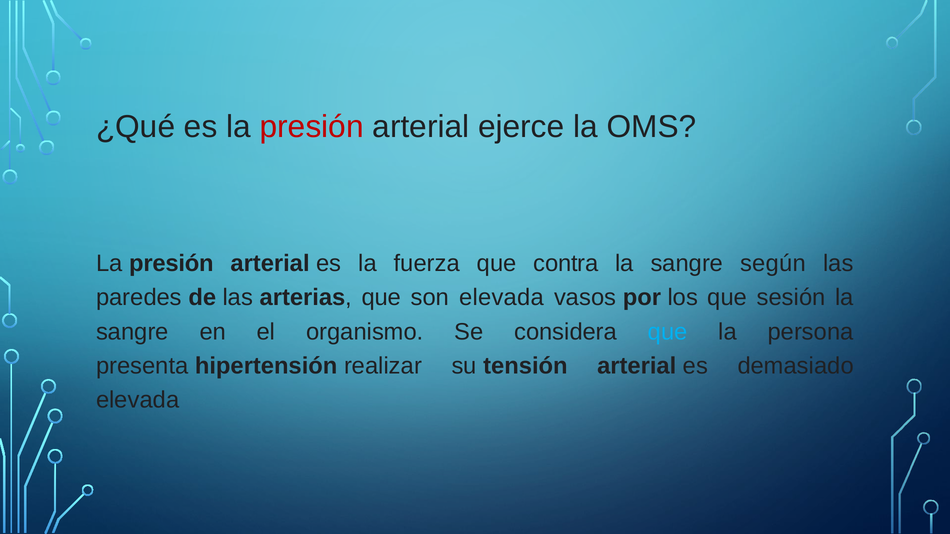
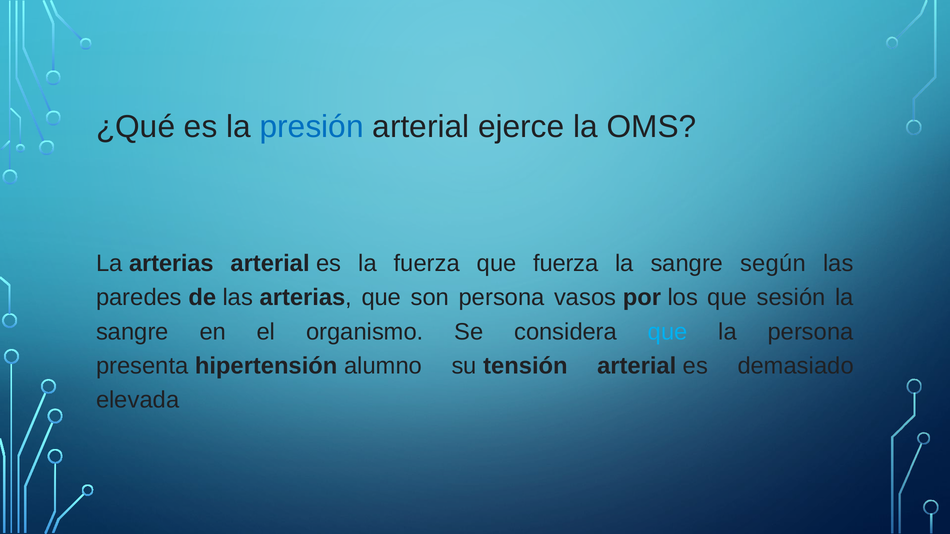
presión at (312, 127) colour: red -> blue
presión at (171, 264): presión -> arterias
que contra: contra -> fuerza
son elevada: elevada -> persona
realizar: realizar -> alumno
